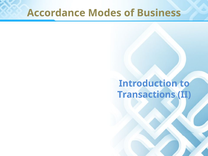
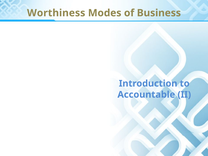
Accordance: Accordance -> Worthiness
Transactions: Transactions -> Accountable
